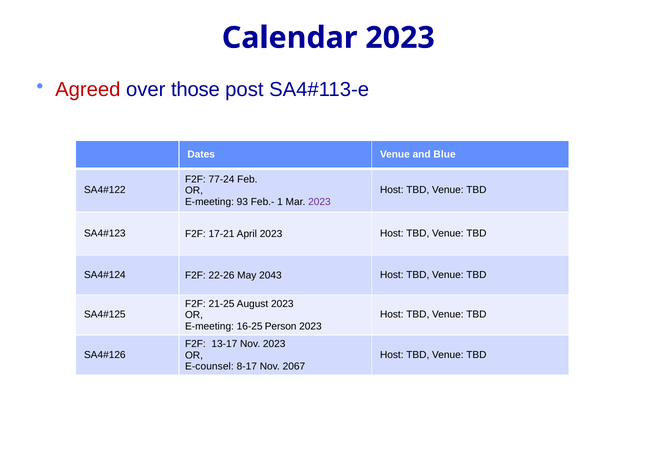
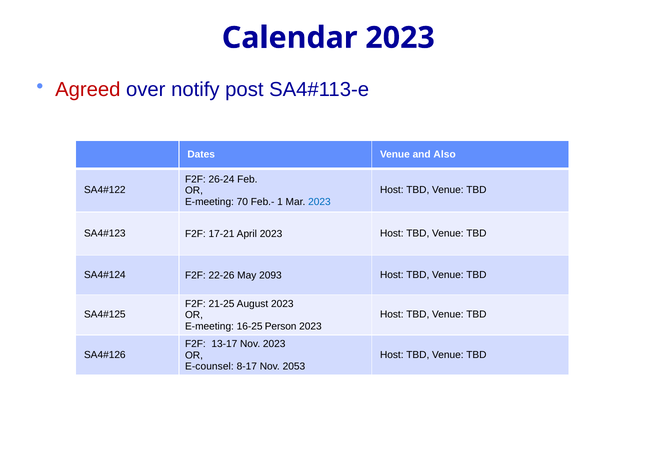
those: those -> notify
Blue: Blue -> Also
77-24: 77-24 -> 26-24
93: 93 -> 70
2023 at (319, 202) colour: purple -> blue
2043: 2043 -> 2093
2067: 2067 -> 2053
